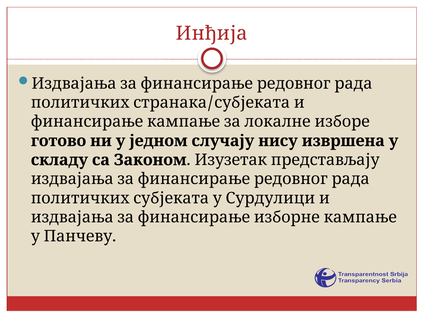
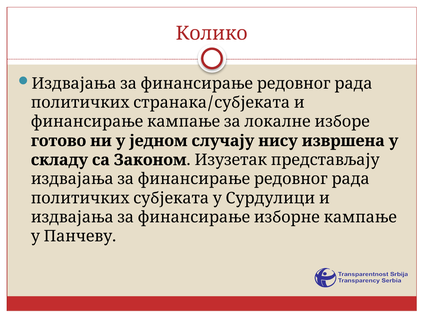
Инђија: Инђија -> Колико
